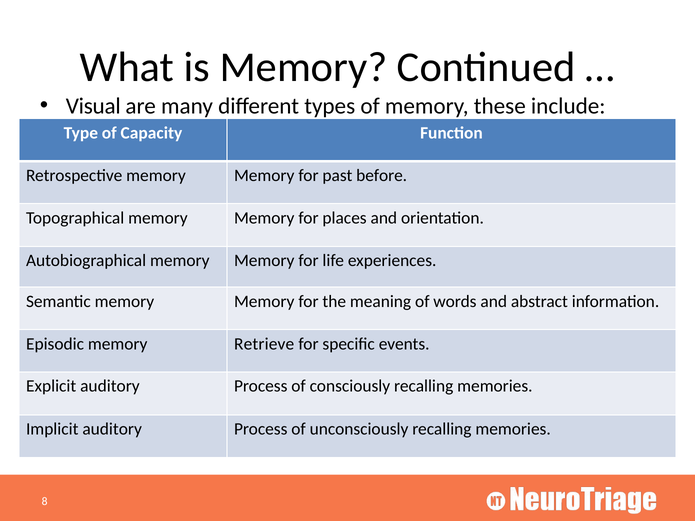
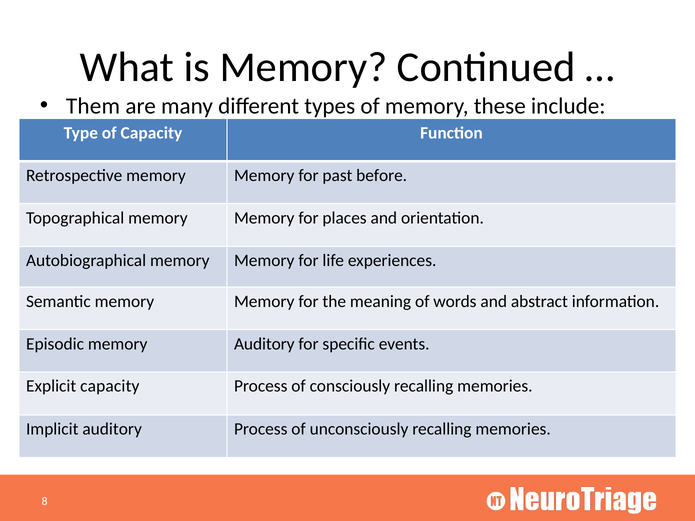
Visual: Visual -> Them
memory Retrieve: Retrieve -> Auditory
Explicit auditory: auditory -> capacity
